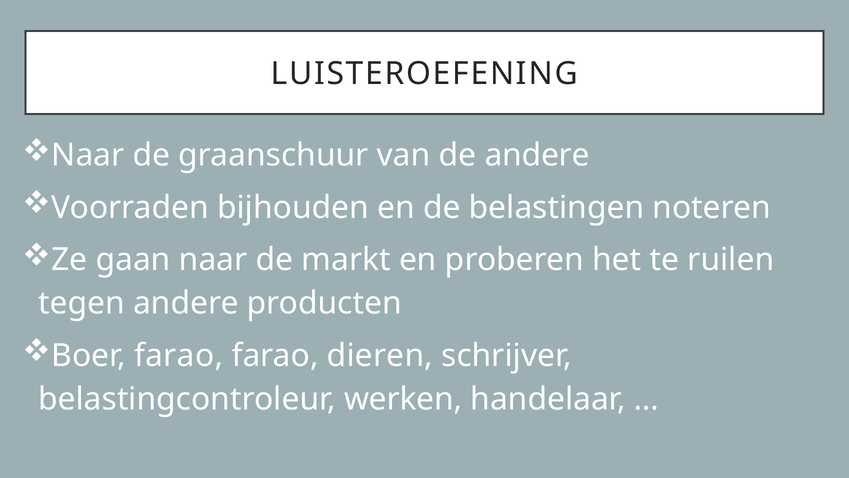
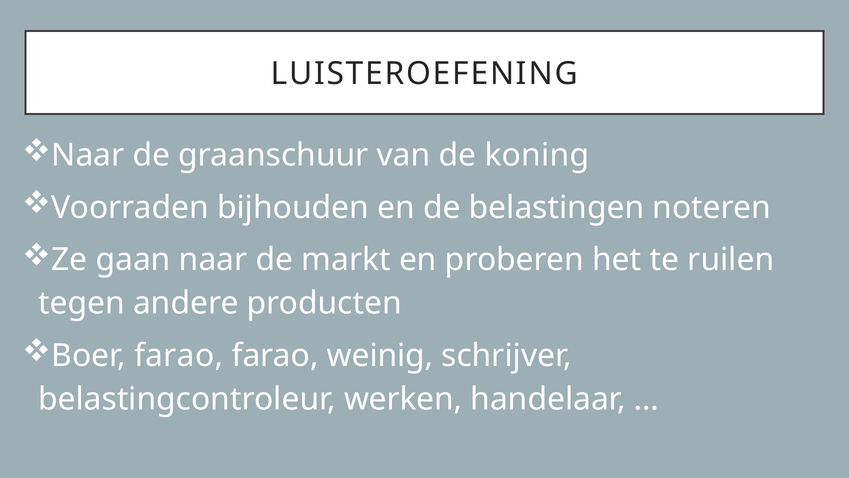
de andere: andere -> koning
dieren: dieren -> weinig
